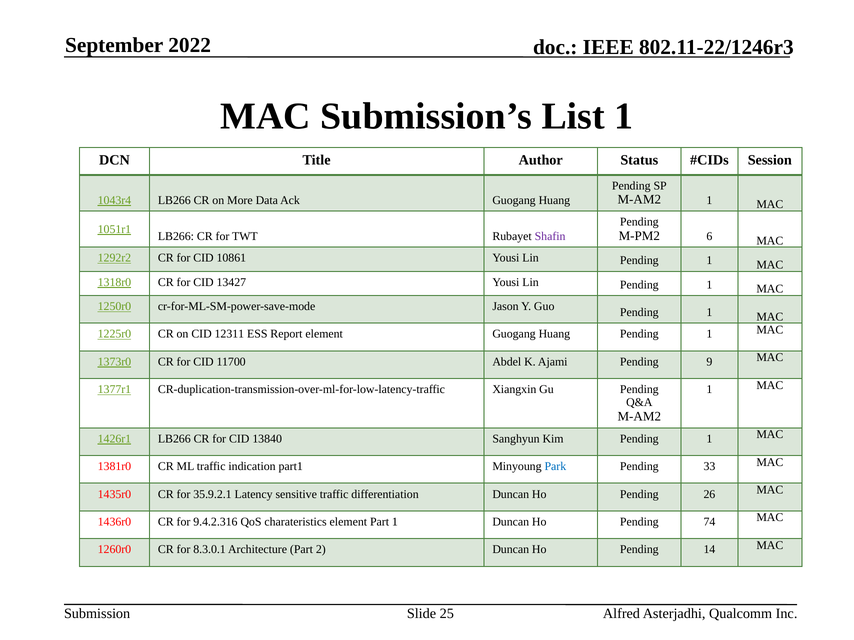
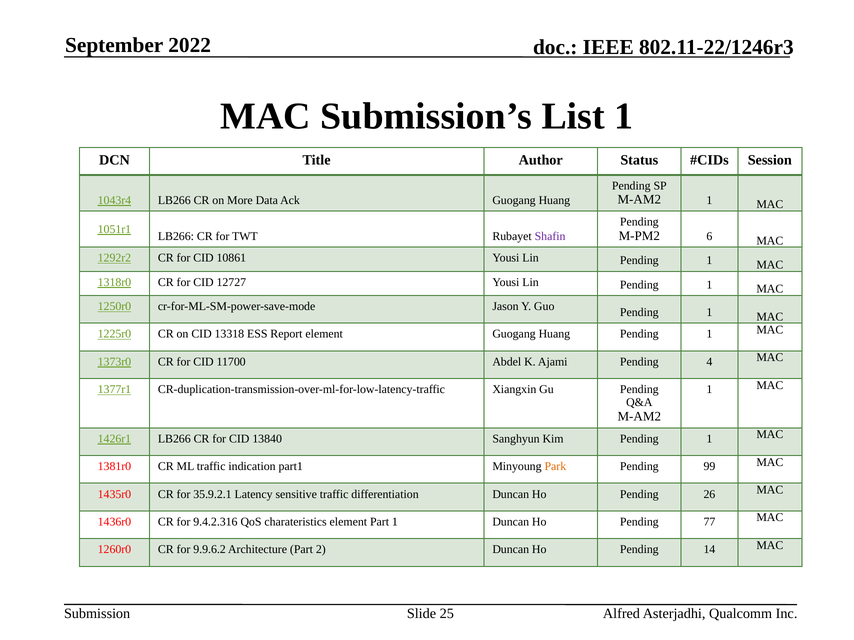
13427: 13427 -> 12727
12311: 12311 -> 13318
9: 9 -> 4
Park colour: blue -> orange
33: 33 -> 99
74: 74 -> 77
8.3.0.1: 8.3.0.1 -> 9.9.6.2
